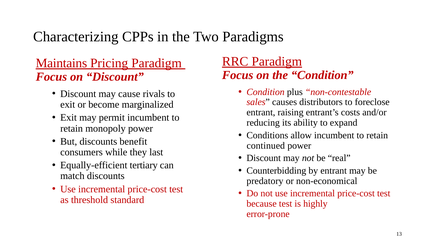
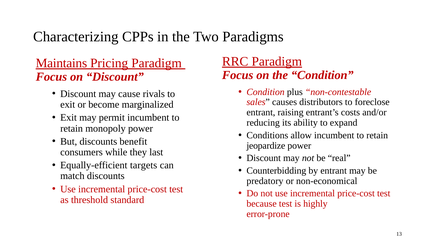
continued: continued -> jeopardize
tertiary: tertiary -> targets
